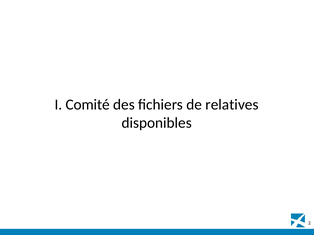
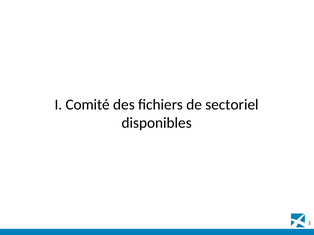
relatives: relatives -> sectoriel
